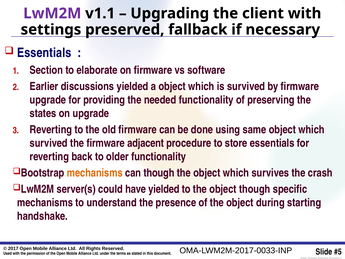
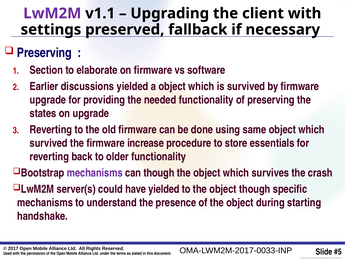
Essentials at (44, 53): Essentials -> Preserving
adjacent: adjacent -> increase
mechanisms at (95, 173) colour: orange -> purple
